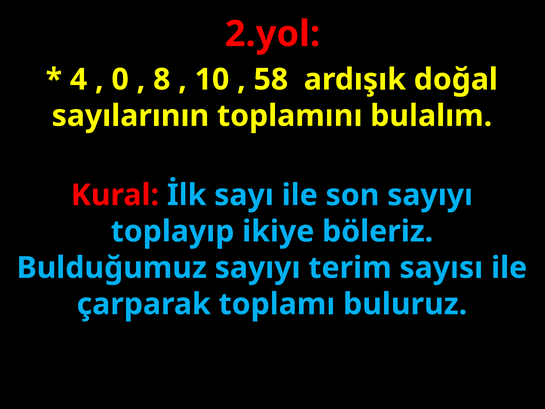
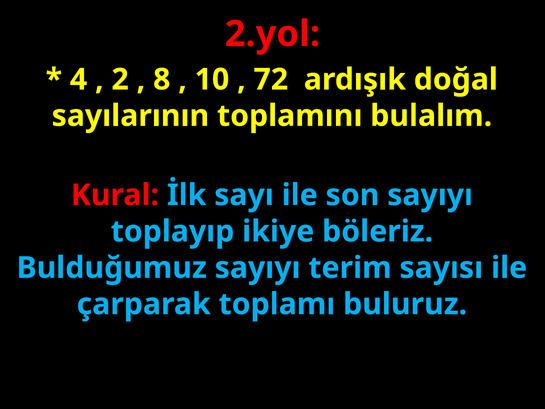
0: 0 -> 2
58: 58 -> 72
